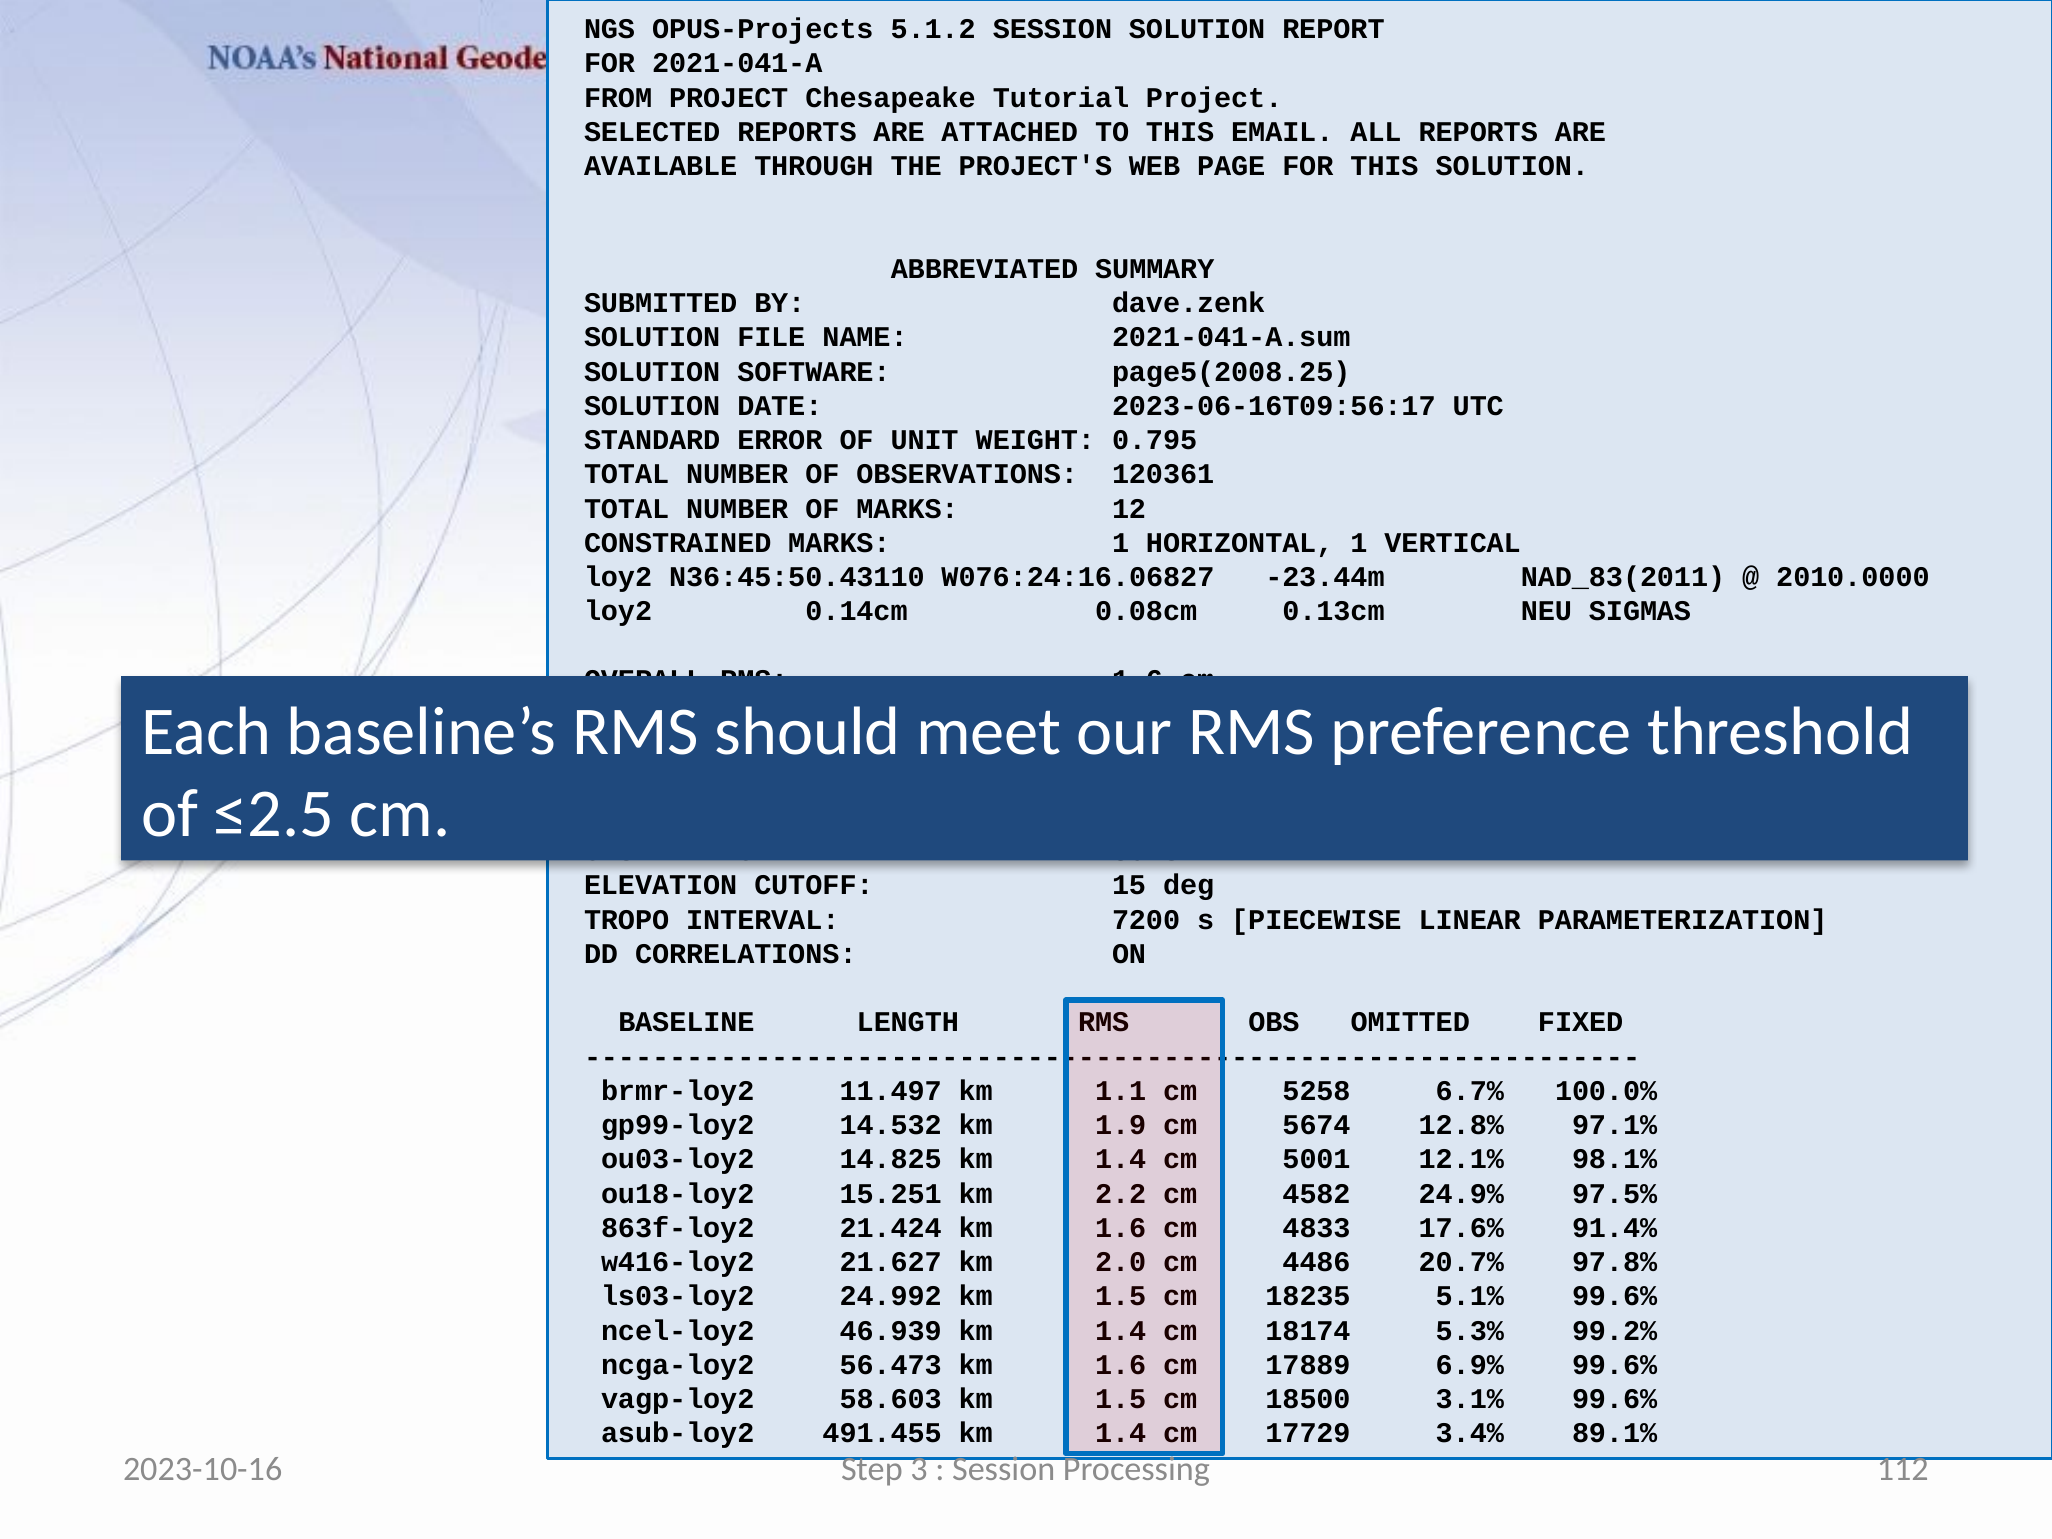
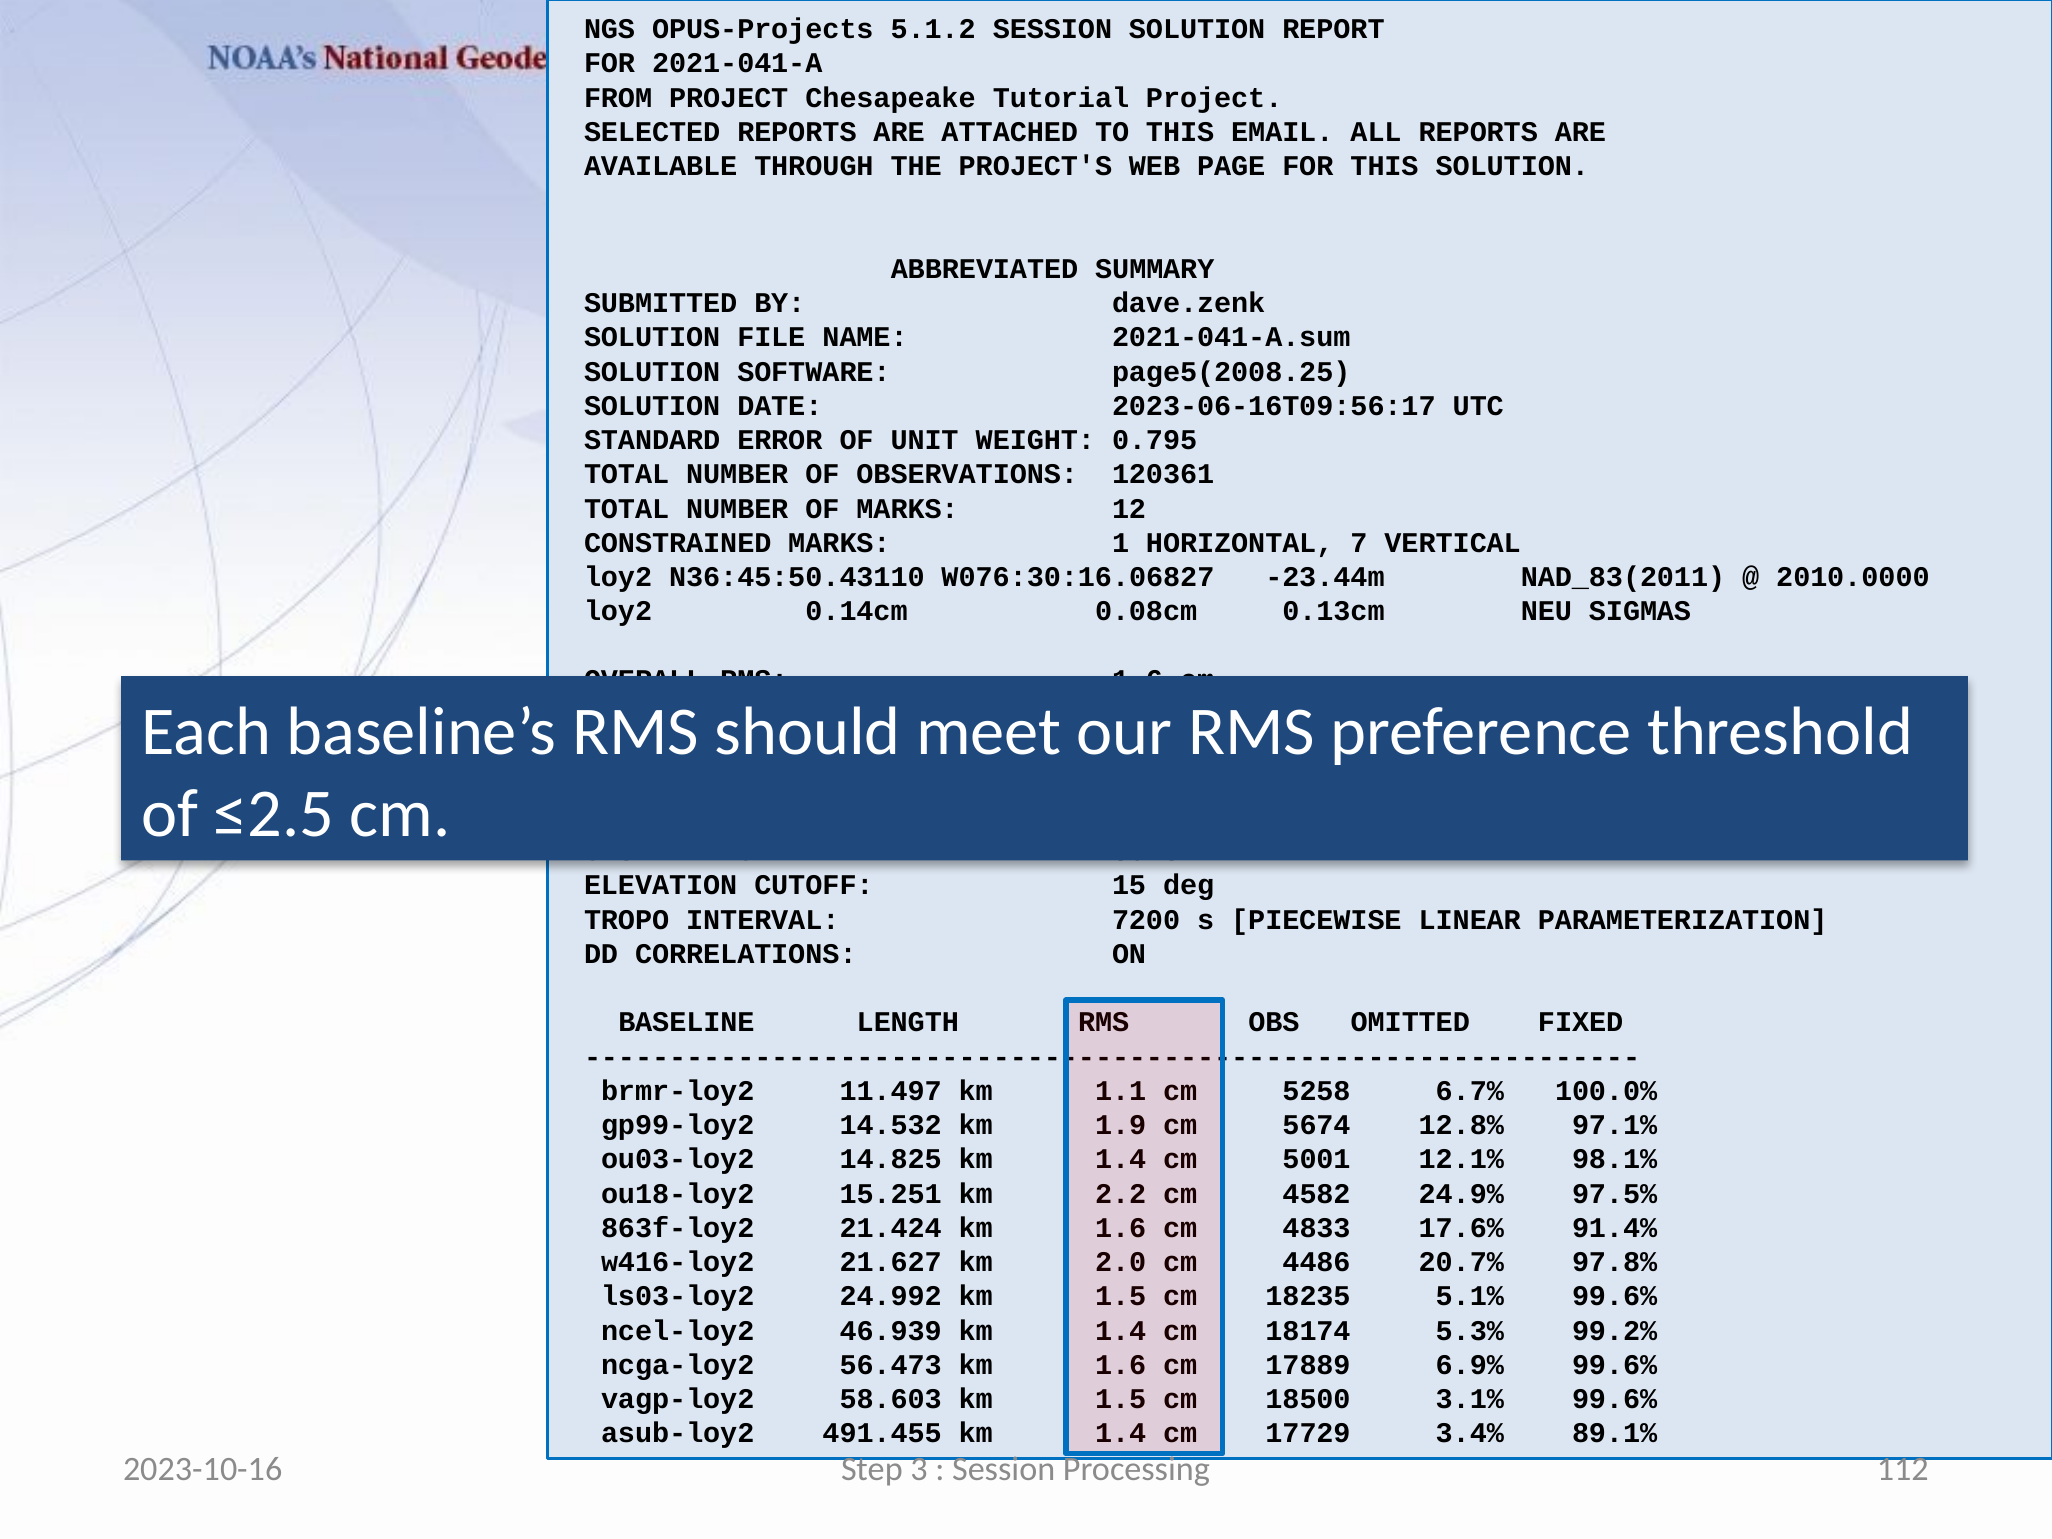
HORIZONTAL 1: 1 -> 7
W076:24:16.06827: W076:24:16.06827 -> W076:30:16.06827
